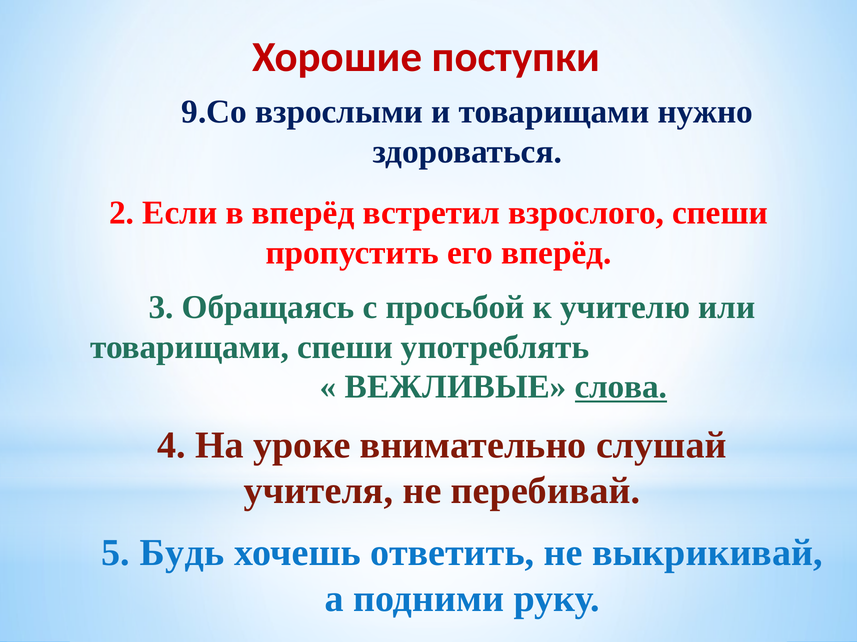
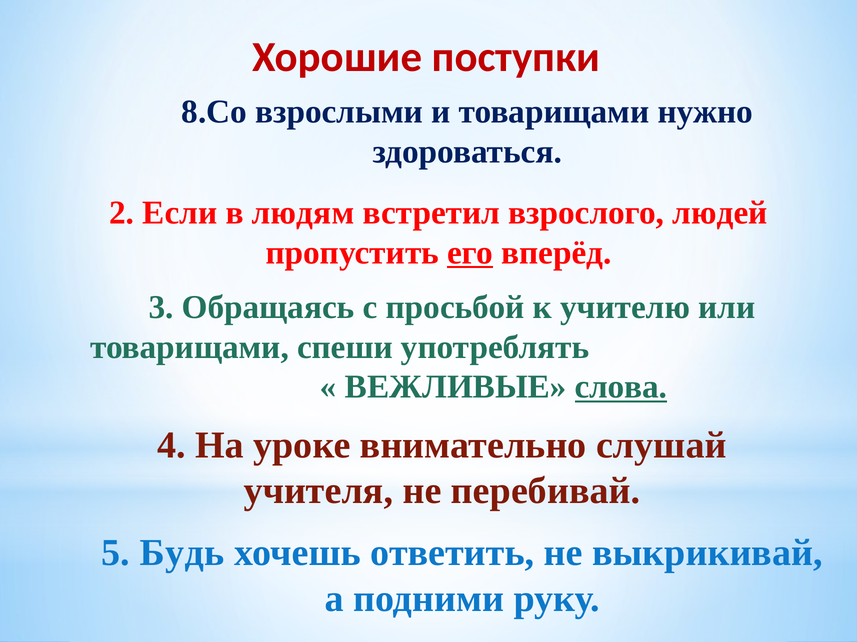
9.Со: 9.Со -> 8.Со
в вперёд: вперёд -> людям
взрослого спеши: спеши -> людей
его underline: none -> present
